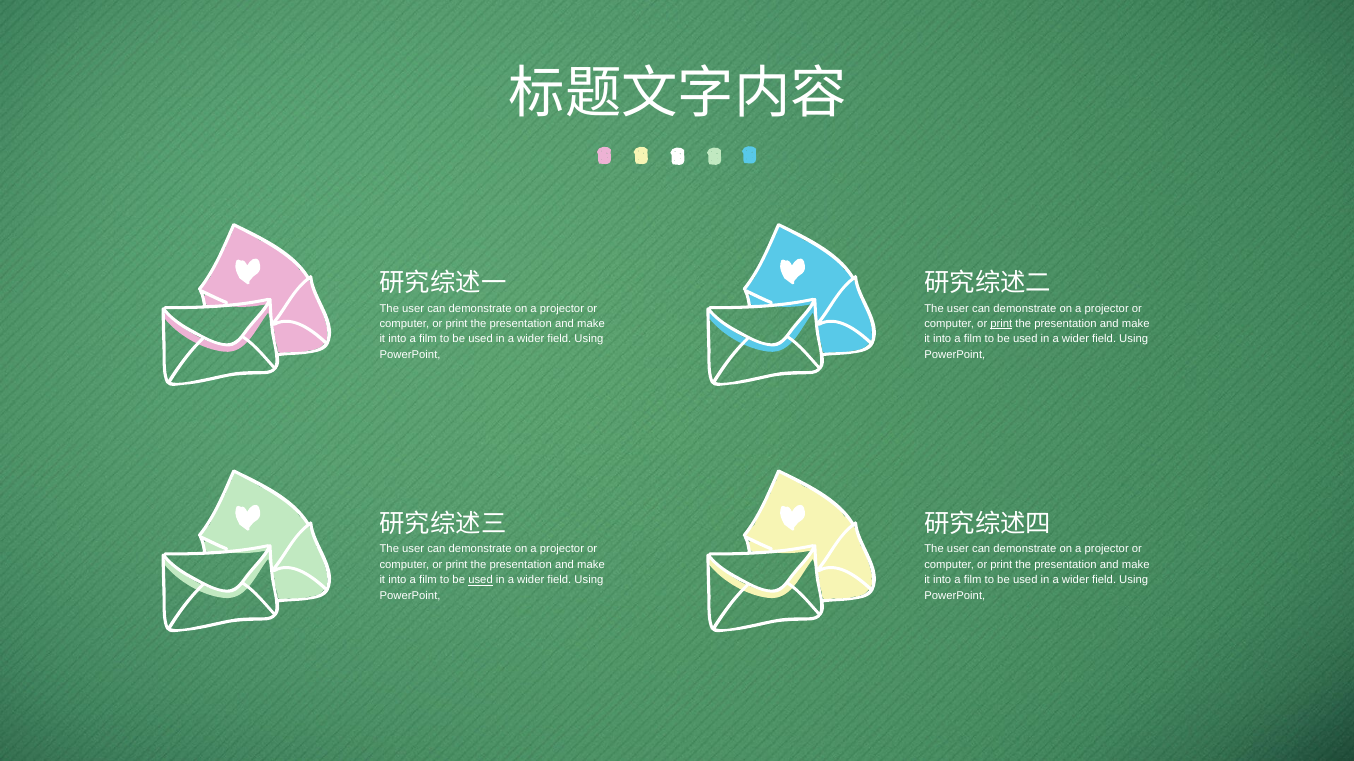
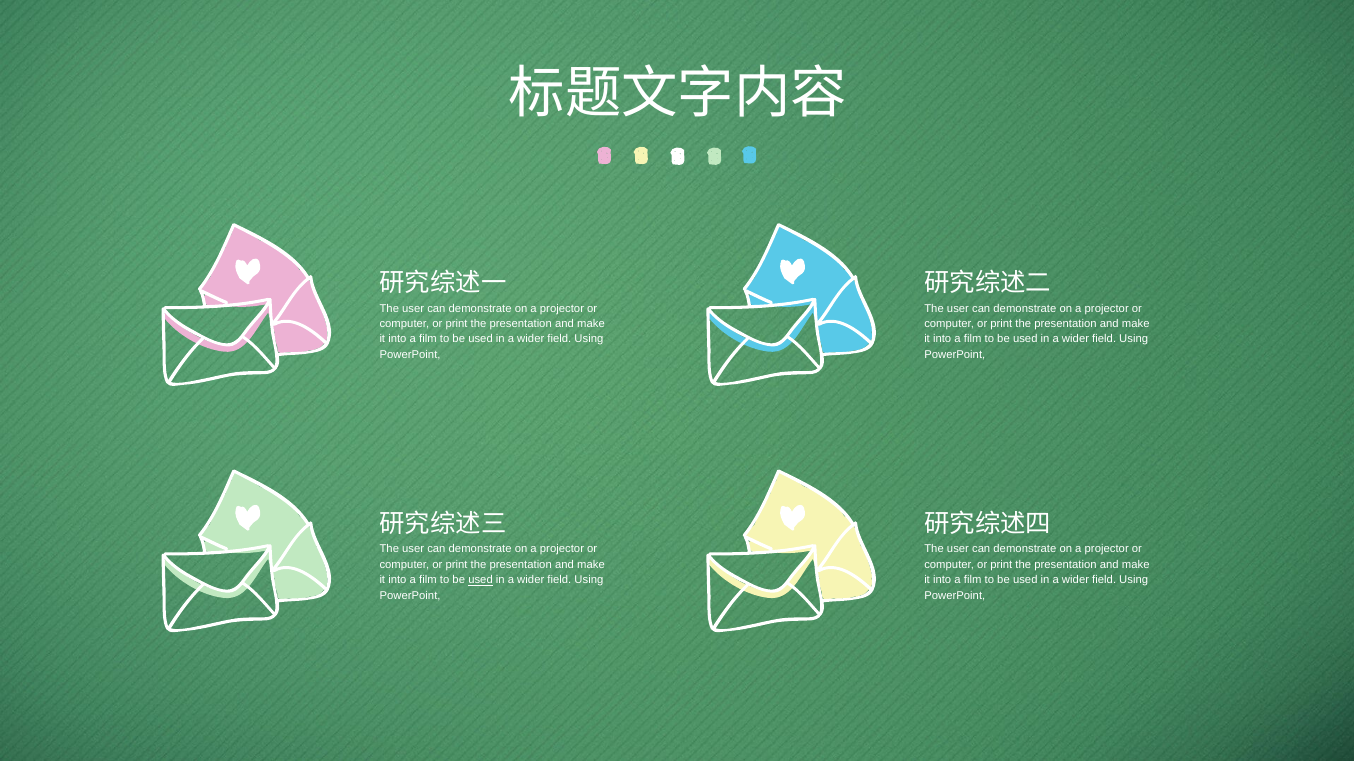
print at (1001, 324) underline: present -> none
